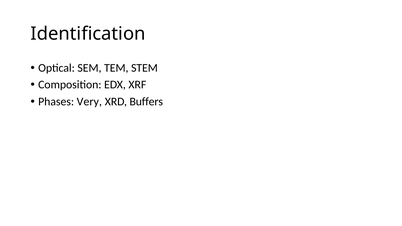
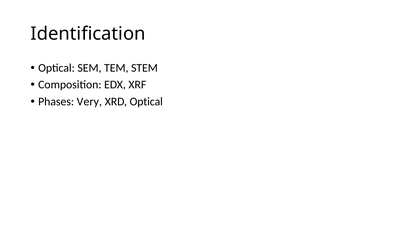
XRD Buffers: Buffers -> Optical
